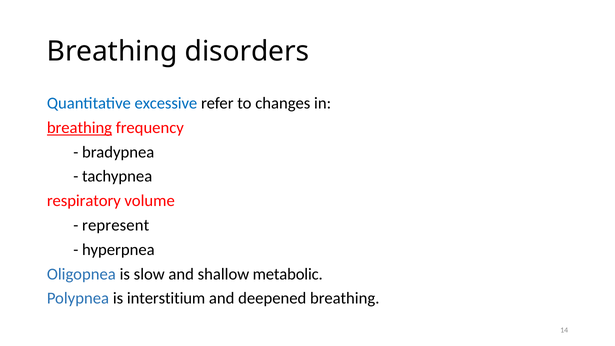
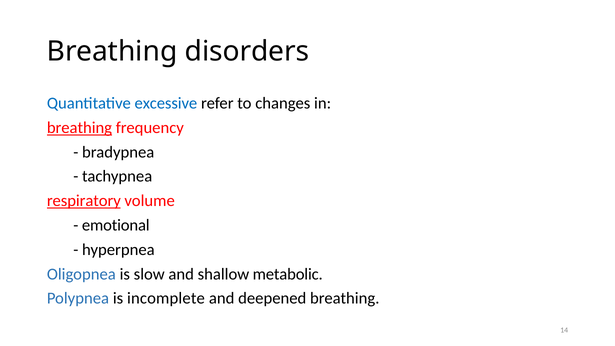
respiratory underline: none -> present
represent: represent -> emotional
interstitium: interstitium -> incomplete
